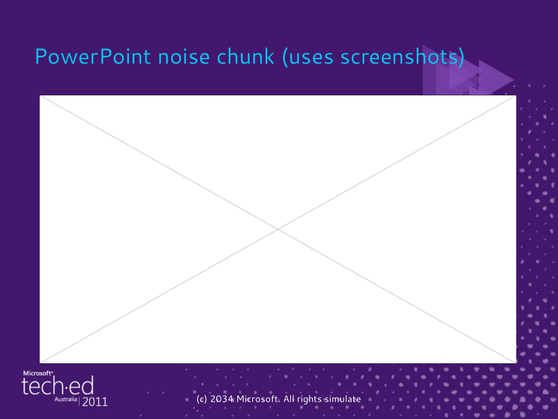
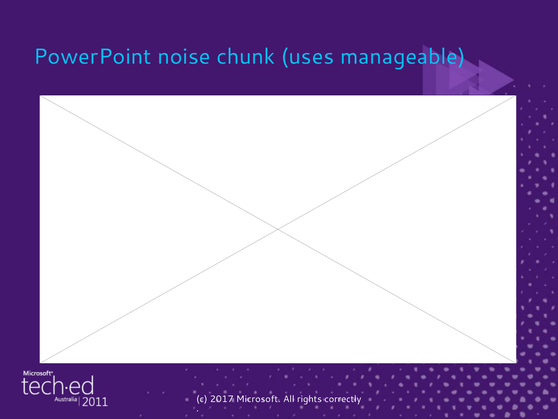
screenshots: screenshots -> manageable
2034: 2034 -> 2017
simulate: simulate -> correctly
